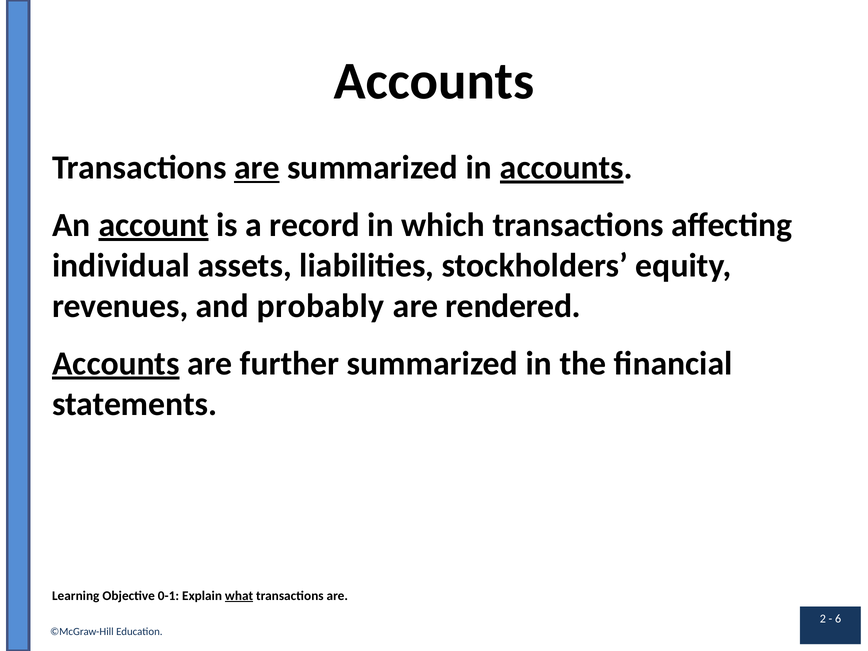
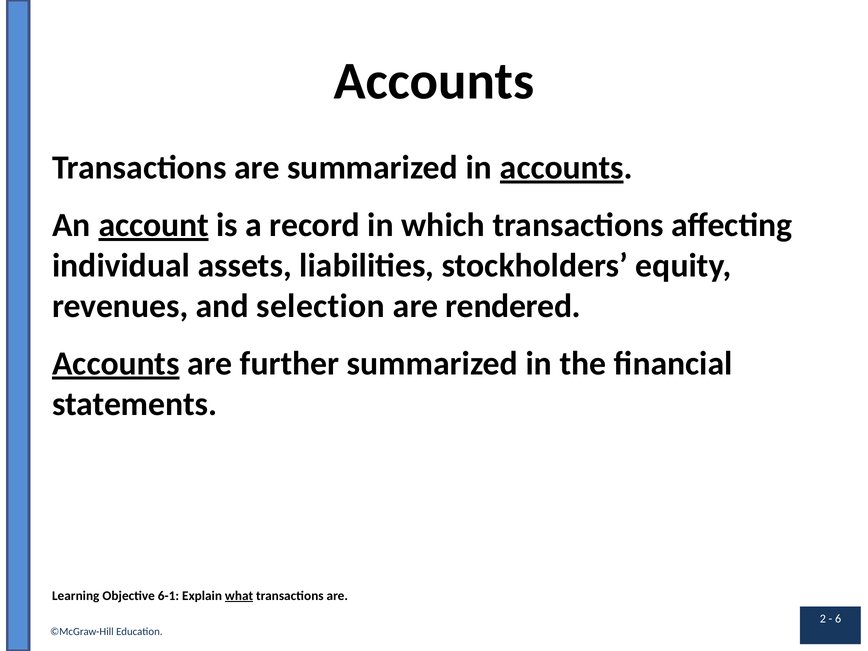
are at (257, 168) underline: present -> none
probably: probably -> selection
0-1: 0-1 -> 6-1
